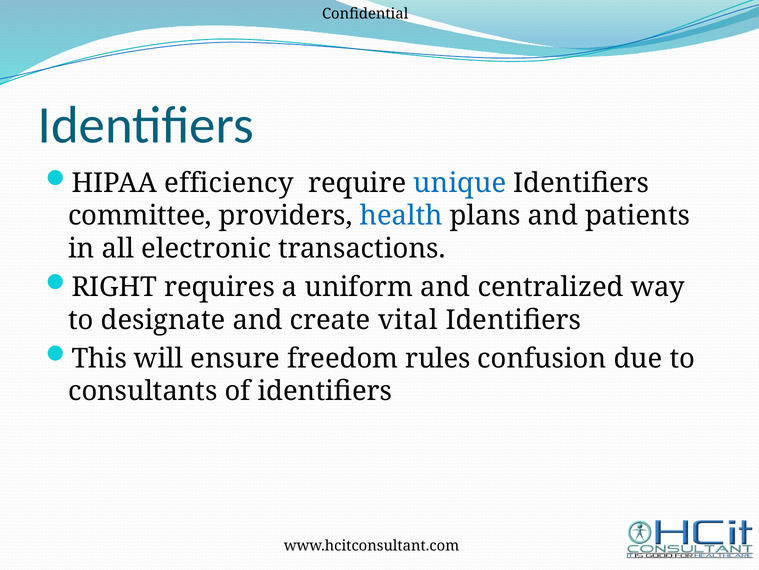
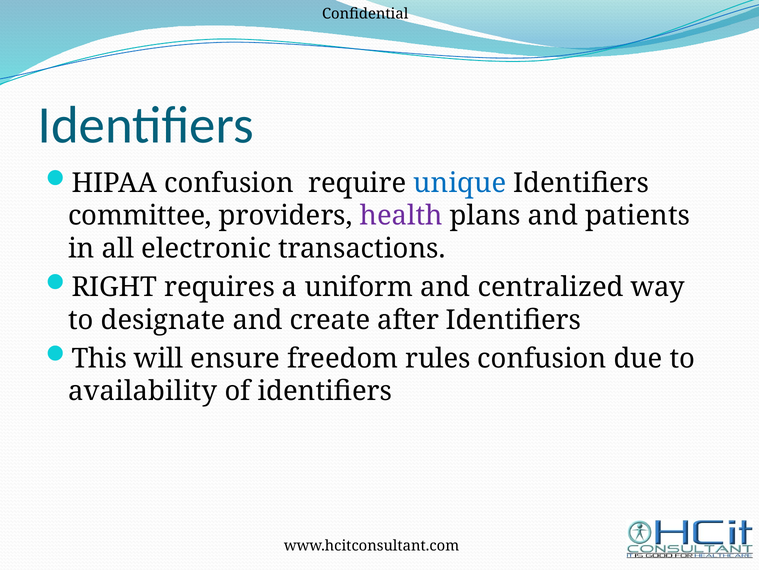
HIPAA efficiency: efficiency -> confusion
health colour: blue -> purple
vital: vital -> after
consultants: consultants -> availability
